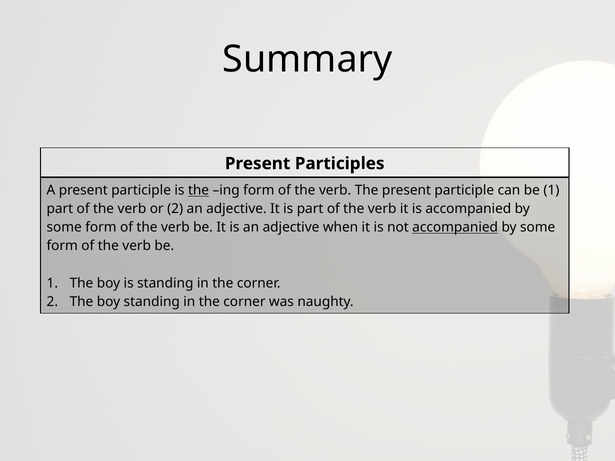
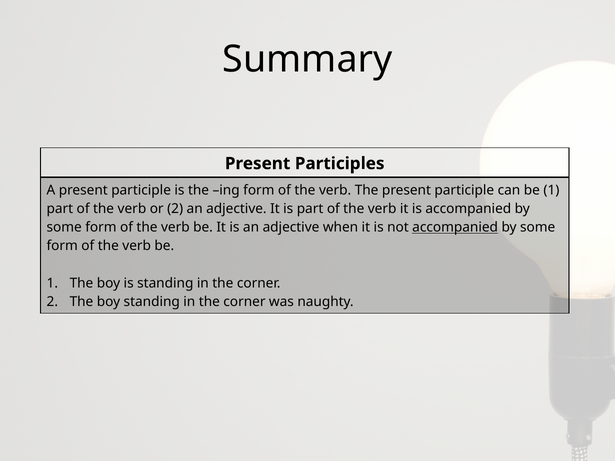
the at (199, 190) underline: present -> none
